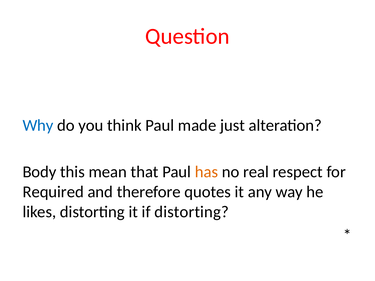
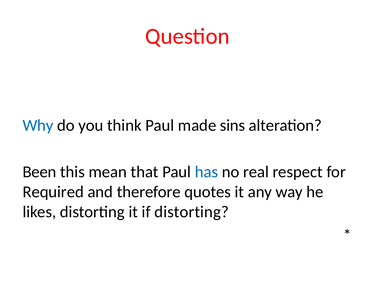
just: just -> sins
Body: Body -> Been
has colour: orange -> blue
